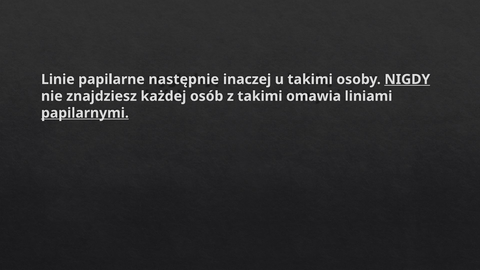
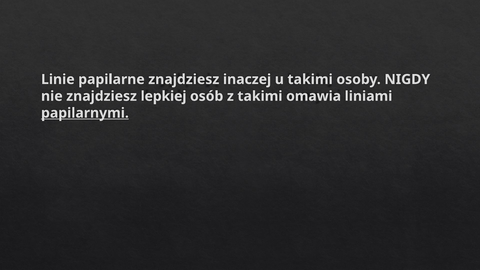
papilarne następnie: następnie -> znajdziesz
NIGDY underline: present -> none
każdej: każdej -> lepkiej
